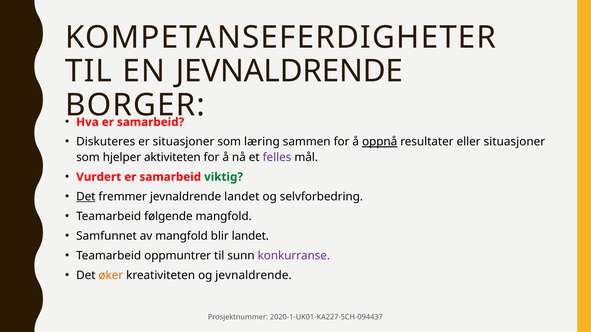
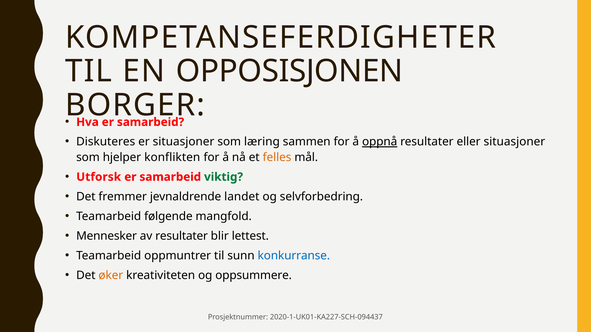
EN JEVNALDRENDE: JEVNALDRENDE -> OPPOSISJONEN
aktiviteten: aktiviteten -> konflikten
felles colour: purple -> orange
Vurdert: Vurdert -> Utforsk
Det at (86, 197) underline: present -> none
Samfunnet: Samfunnet -> Mennesker
av mangfold: mangfold -> resultater
blir landet: landet -> lettest
konkurranse colour: purple -> blue
og jevnaldrende: jevnaldrende -> oppsummere
